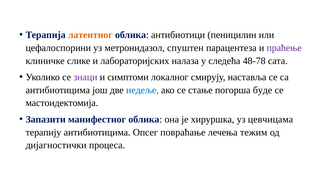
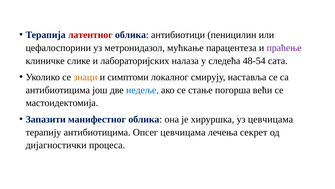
латентног colour: orange -> red
спуштен: спуштен -> мућкање
48-78: 48-78 -> 48-54
знаци colour: purple -> orange
буде: буде -> већи
Опсег повраћање: повраћање -> цевчицама
тежим: тежим -> секрет
